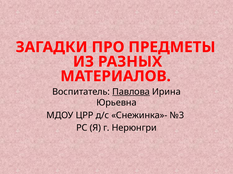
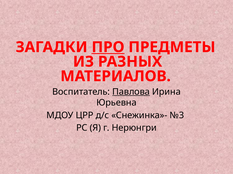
ПРО underline: none -> present
